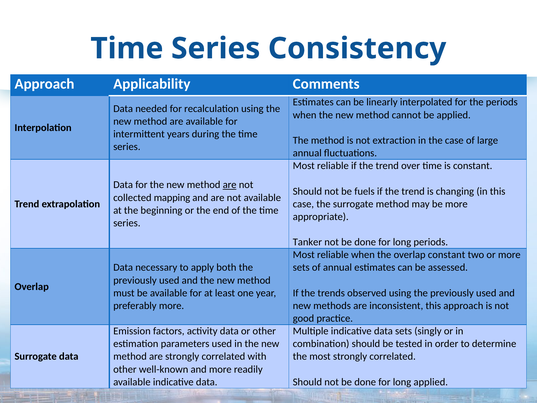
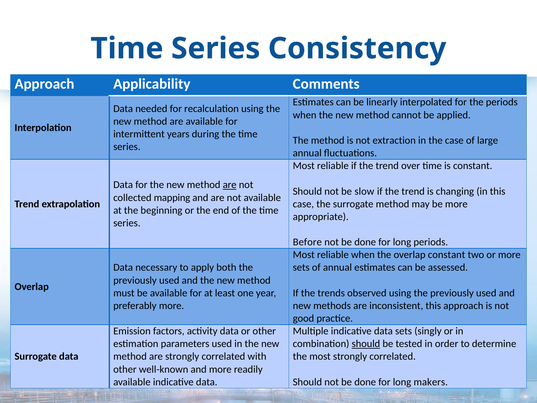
fuels: fuels -> slow
Tanker: Tanker -> Before
should at (366, 344) underline: none -> present
long applied: applied -> makers
